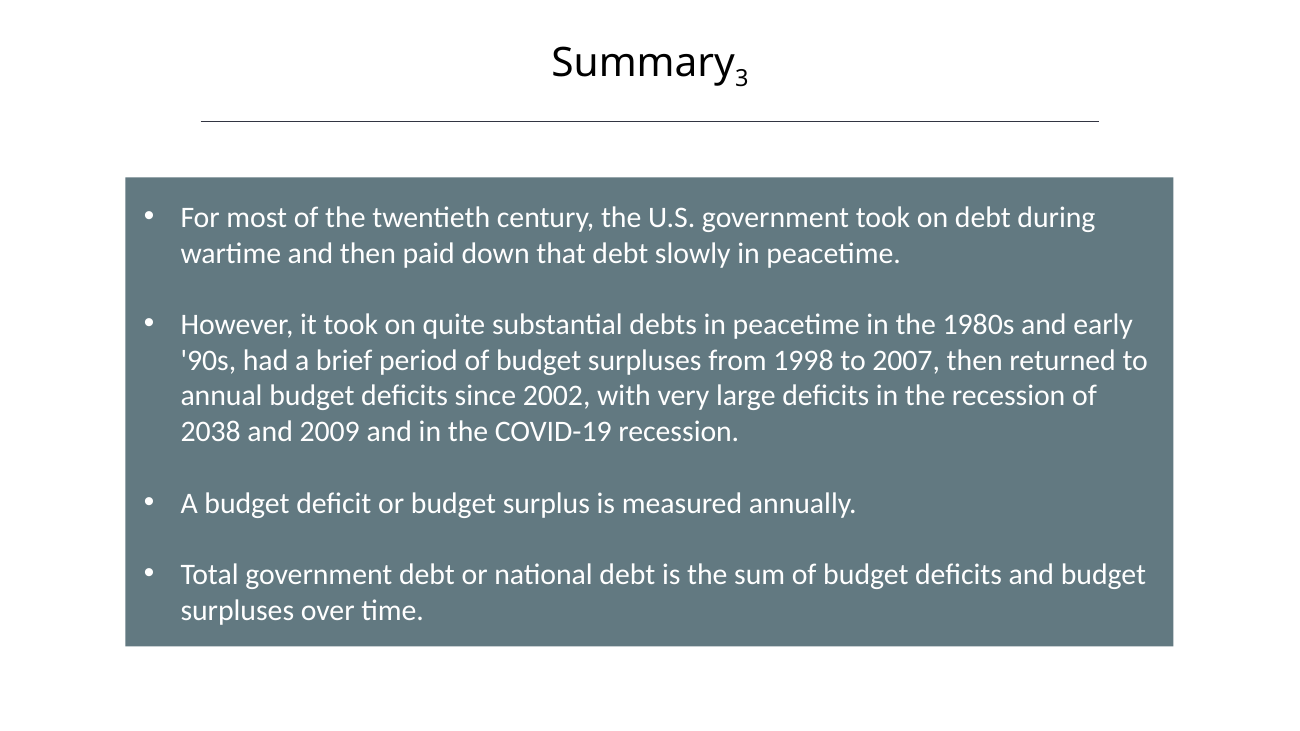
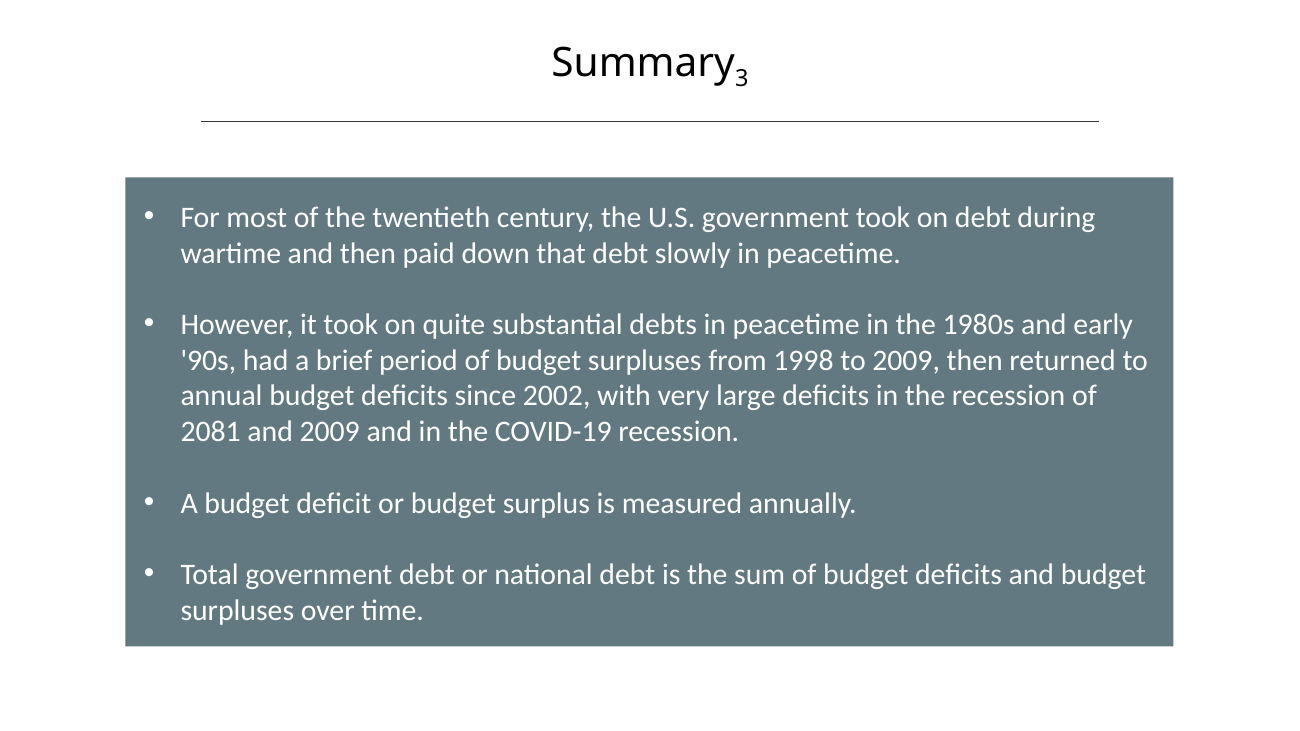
to 2007: 2007 -> 2009
2038: 2038 -> 2081
